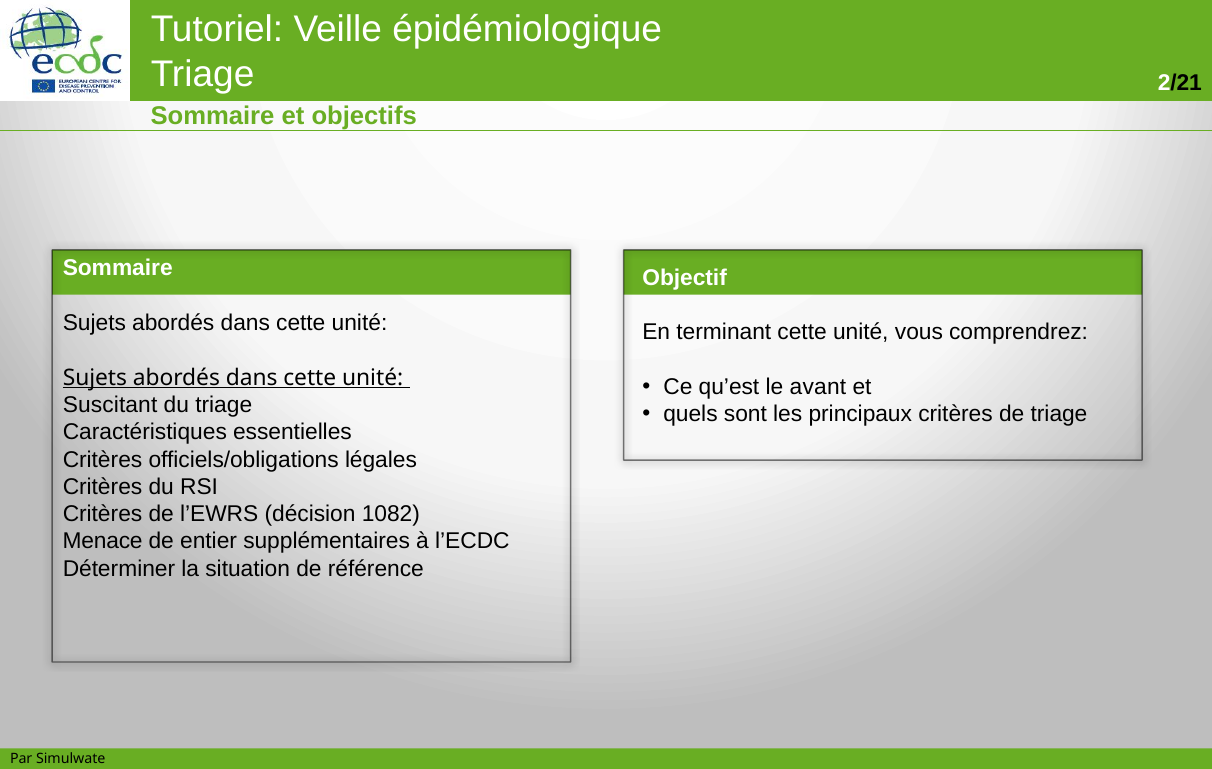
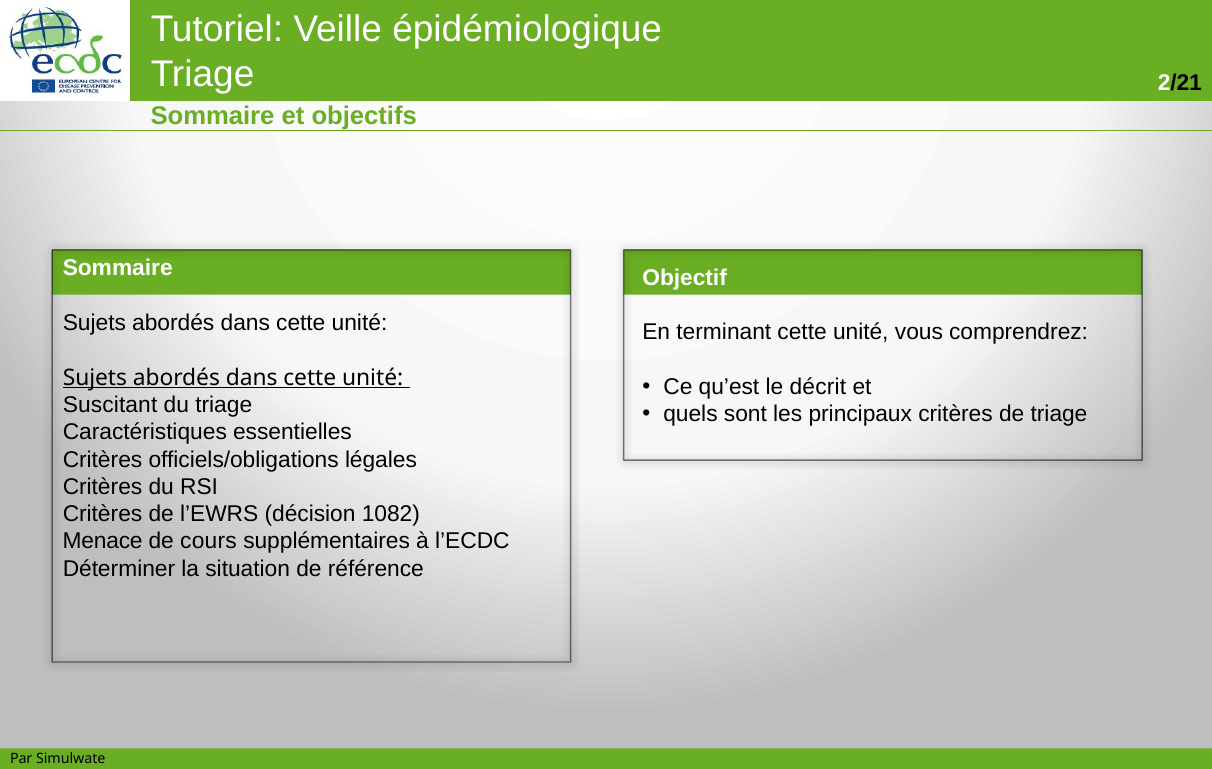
avant: avant -> décrit
entier: entier -> cours
